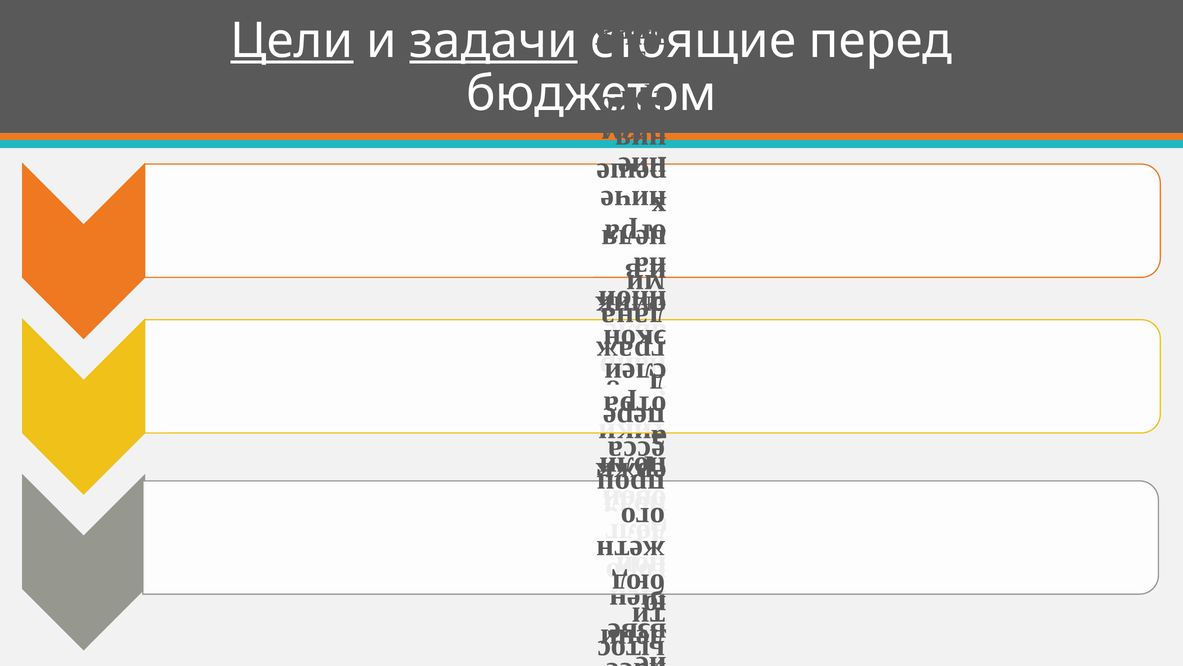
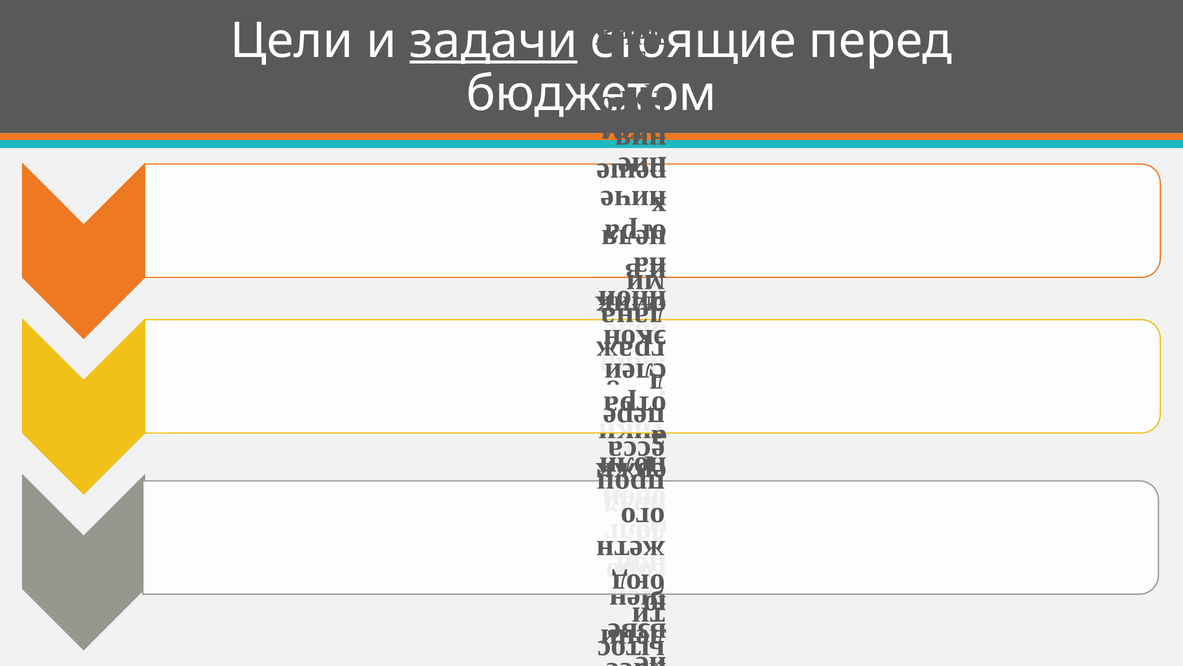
Цели underline: present -> none
